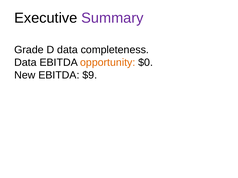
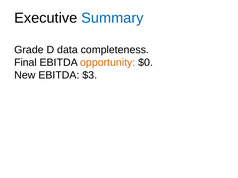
Summary colour: purple -> blue
Data at (25, 63): Data -> Final
$9: $9 -> $3
